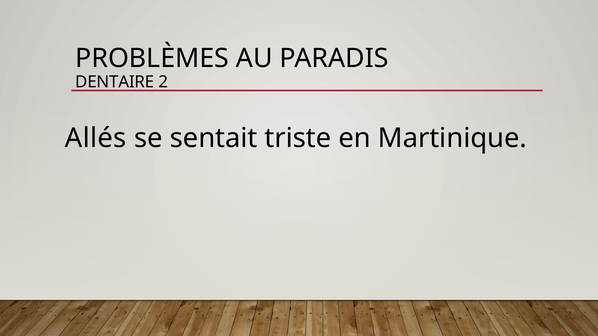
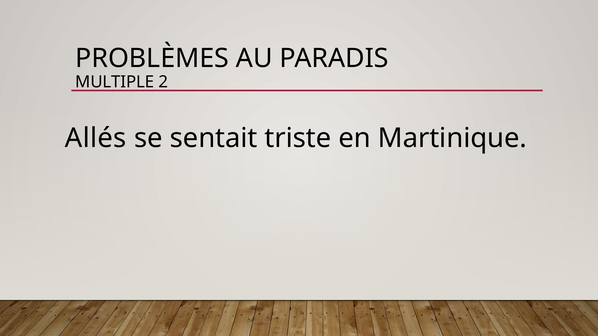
DENTAIRE: DENTAIRE -> MULTIPLE
